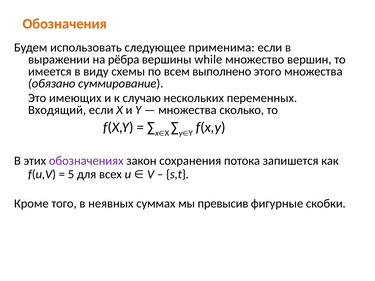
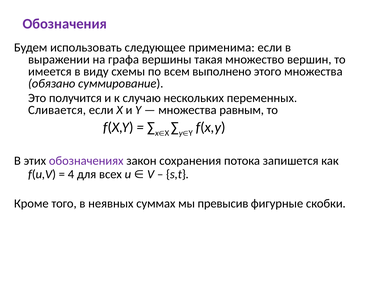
Обозначения colour: orange -> purple
рёбра: рёбра -> графа
while: while -> такая
имеющих: имеющих -> получится
Входящий: Входящий -> Сливается
сколько: сколько -> равным
5: 5 -> 4
